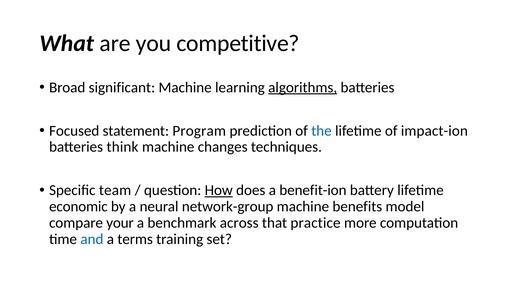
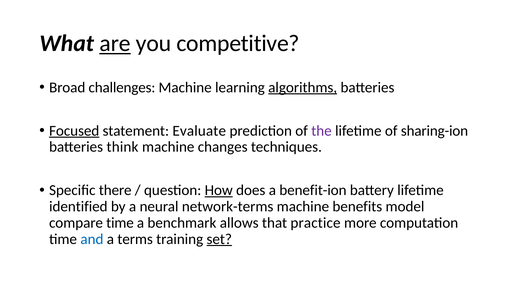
are underline: none -> present
significant: significant -> challenges
Focused underline: none -> present
Program: Program -> Evaluate
the colour: blue -> purple
impact-ion: impact-ion -> sharing-ion
team: team -> there
economic: economic -> identified
network-group: network-group -> network-terms
compare your: your -> time
across: across -> allows
set underline: none -> present
